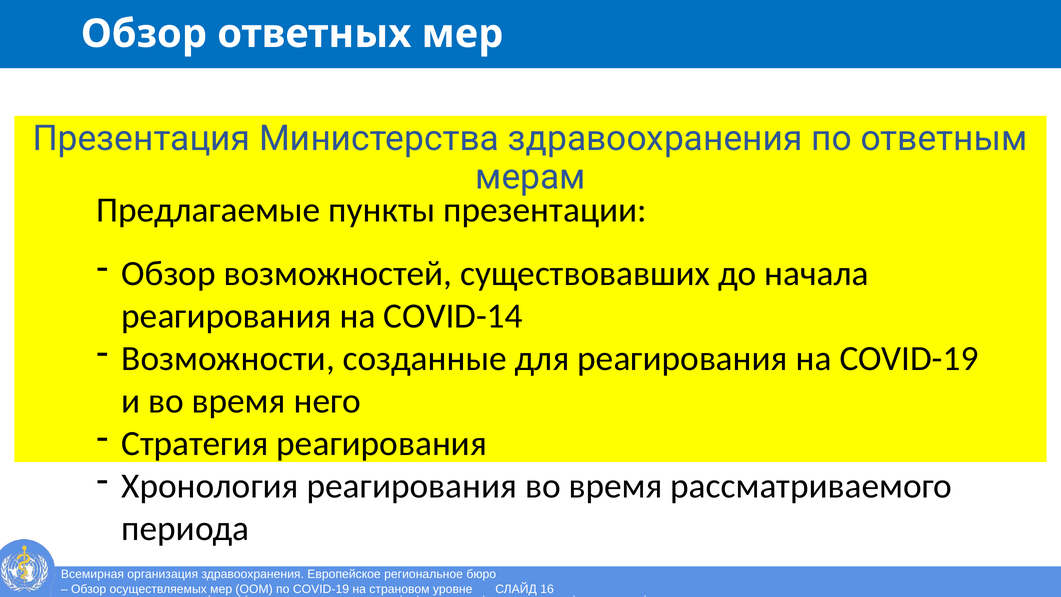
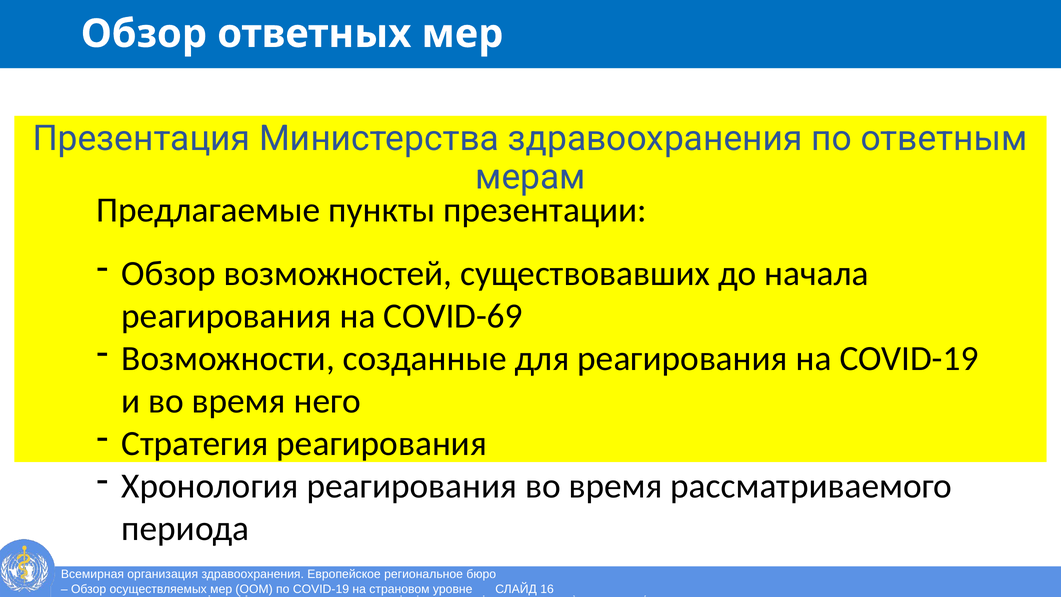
COVID-14: COVID-14 -> COVID-69
